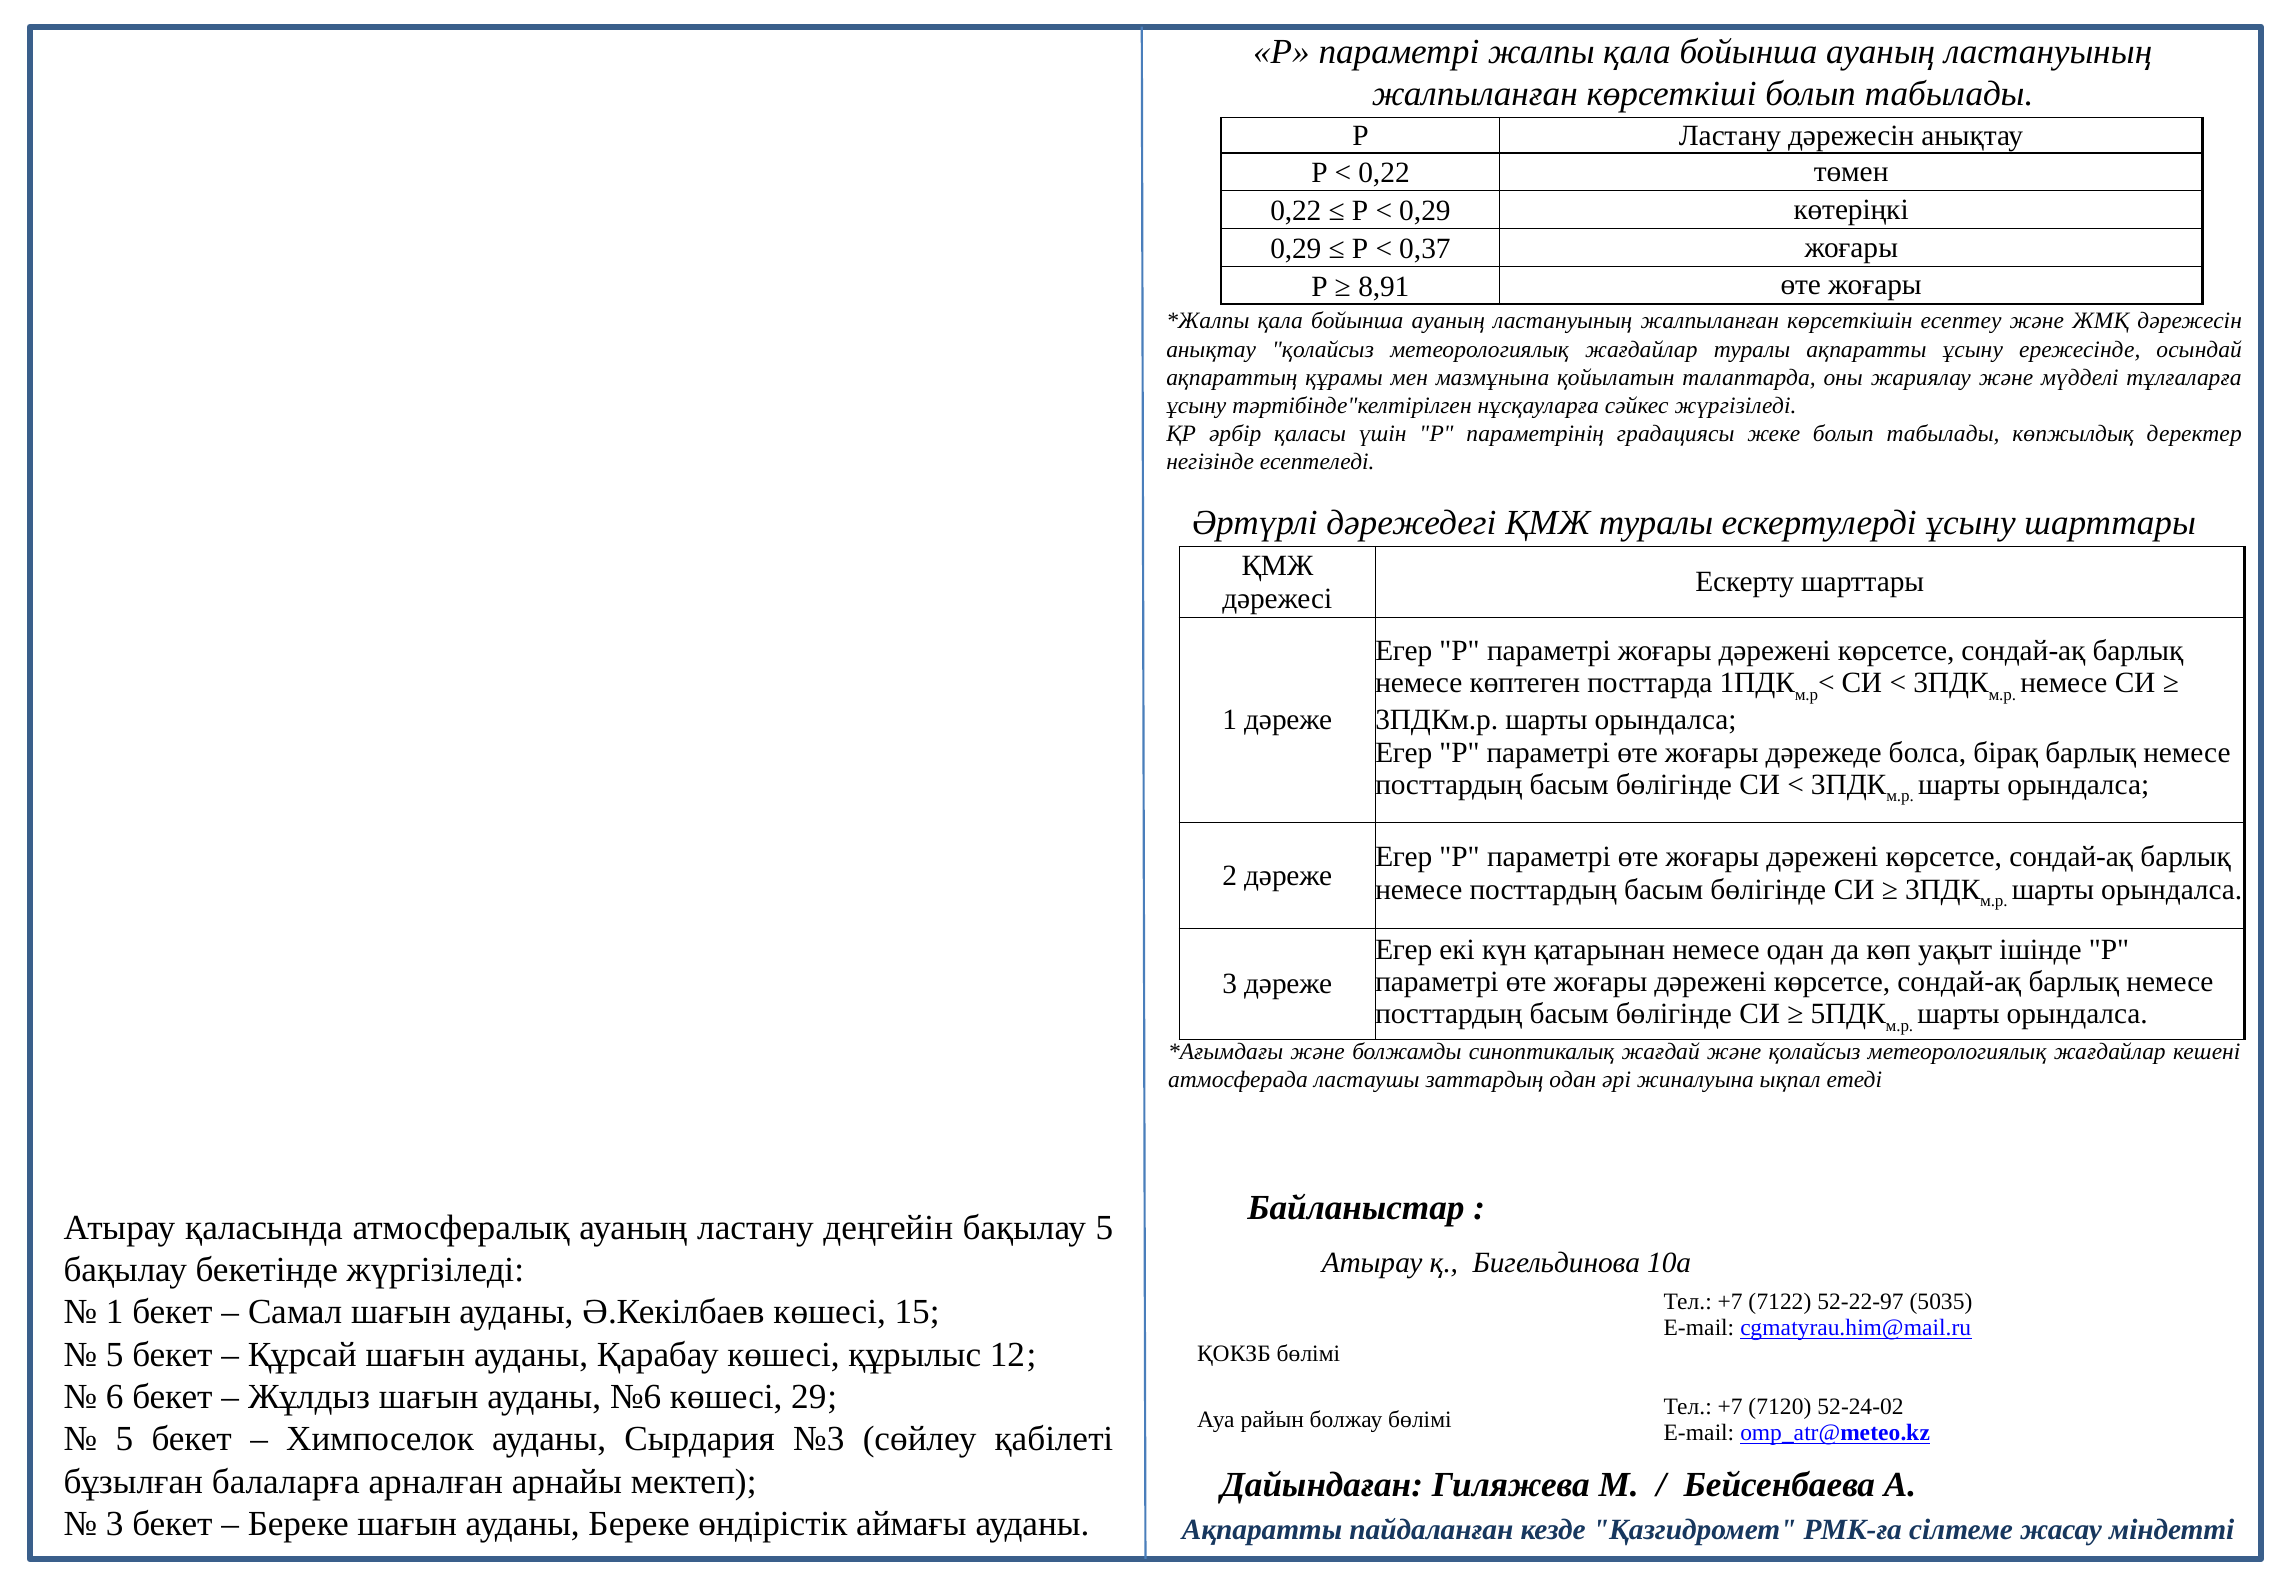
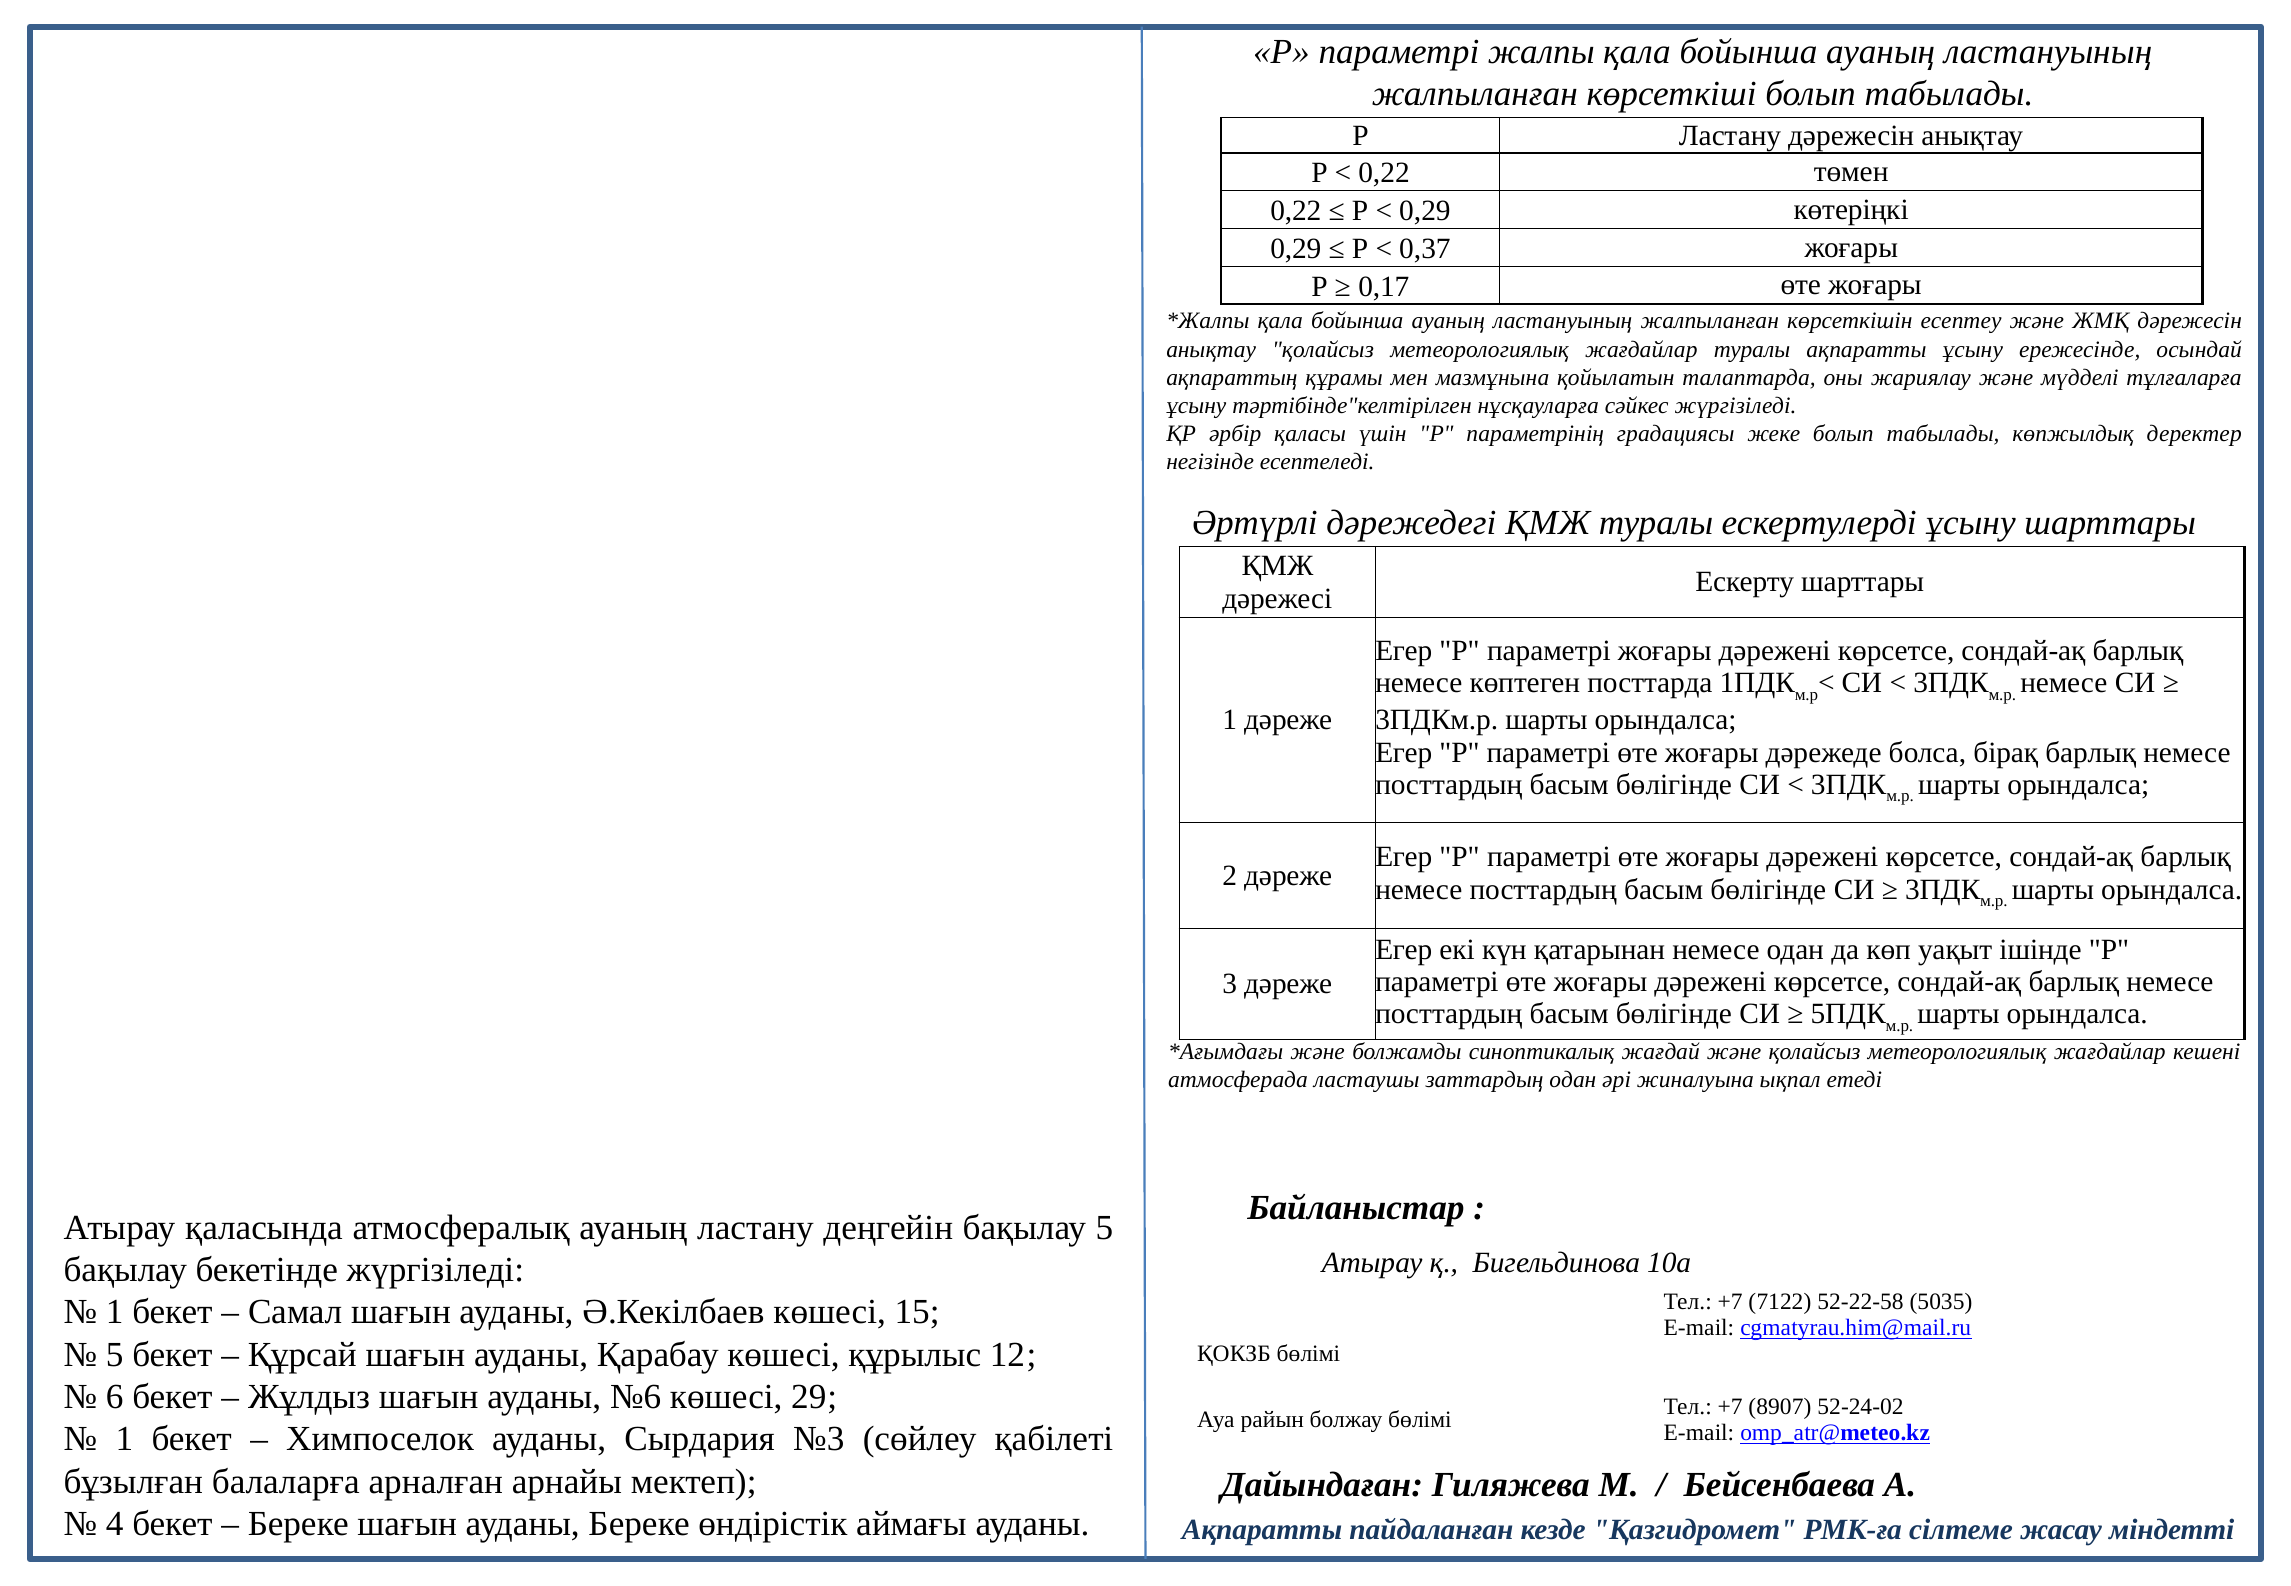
8,91: 8,91 -> 0,17
52-22-97: 52-22-97 -> 52-22-58
7120: 7120 -> 8907
5 at (124, 1439): 5 -> 1
3 at (115, 1524): 3 -> 4
